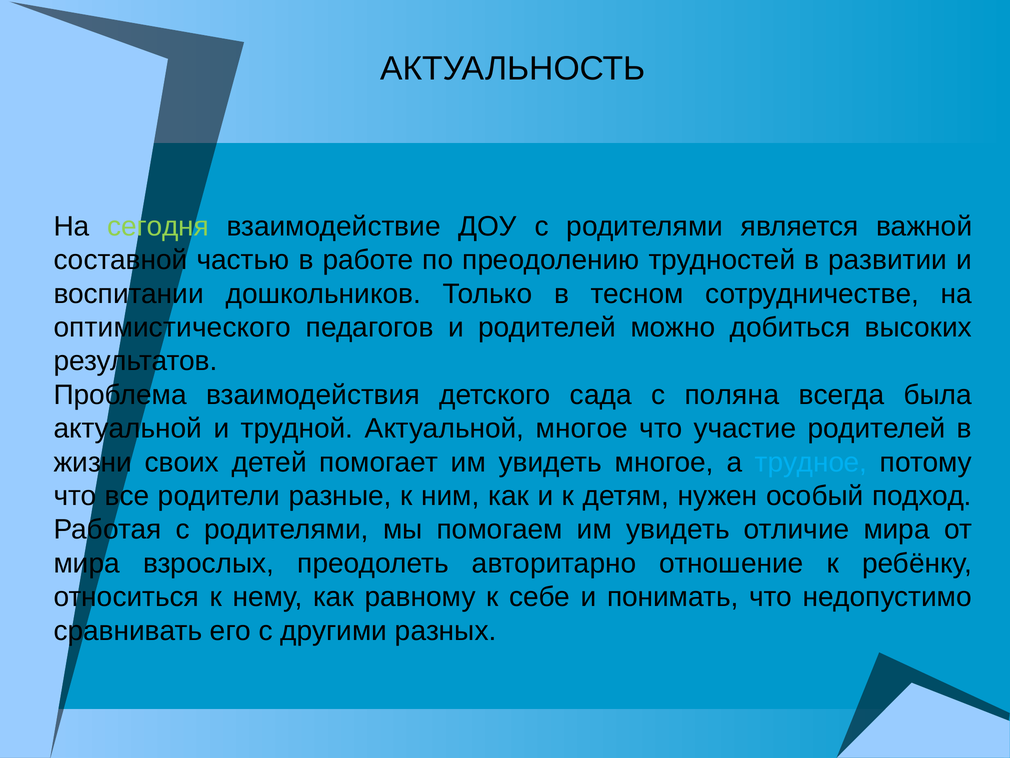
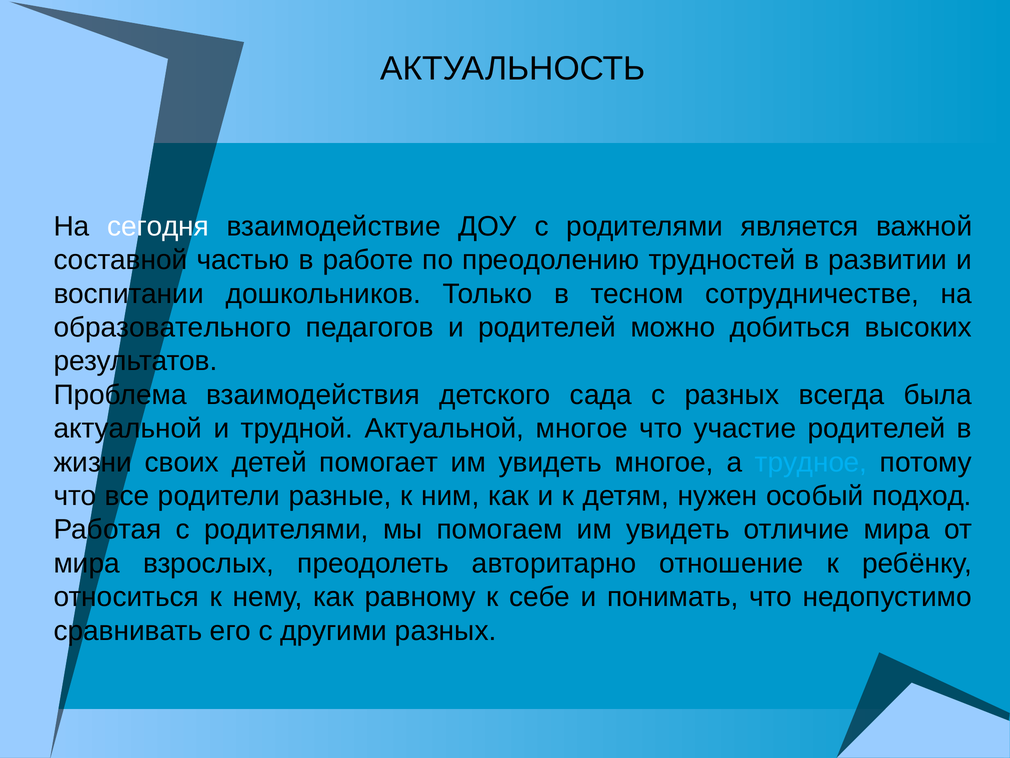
сегодня colour: light green -> white
оптимистического: оптимистического -> образовательного
с поляна: поляна -> разных
